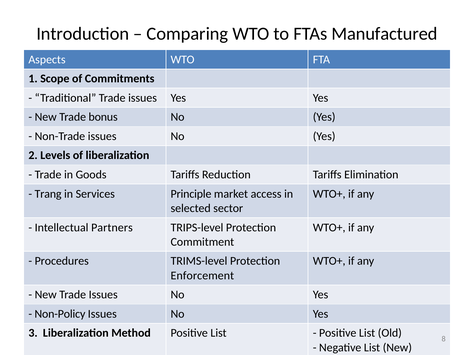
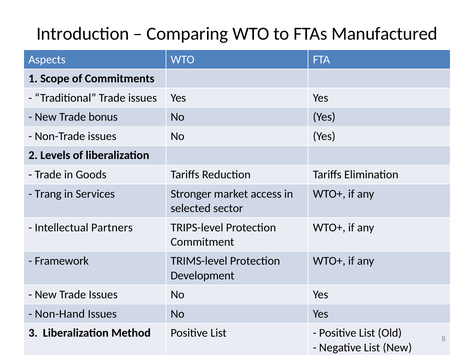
Principle: Principle -> Stronger
Procedures: Procedures -> Framework
Enforcement: Enforcement -> Development
Non-Policy: Non-Policy -> Non-Hand
